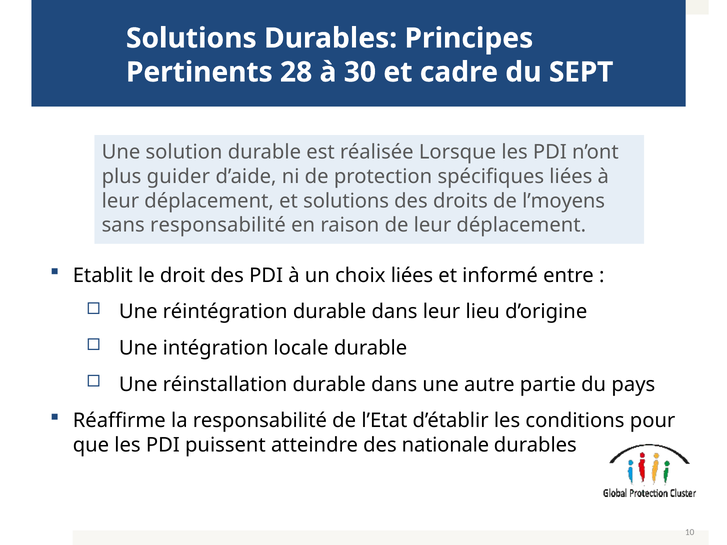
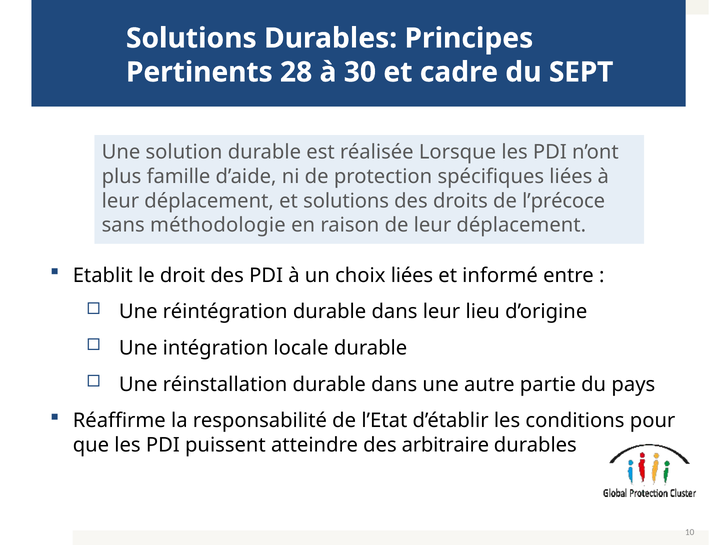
guider: guider -> famille
l’moyens: l’moyens -> l’précoce
sans responsabilité: responsabilité -> méthodologie
nationale: nationale -> arbitraire
